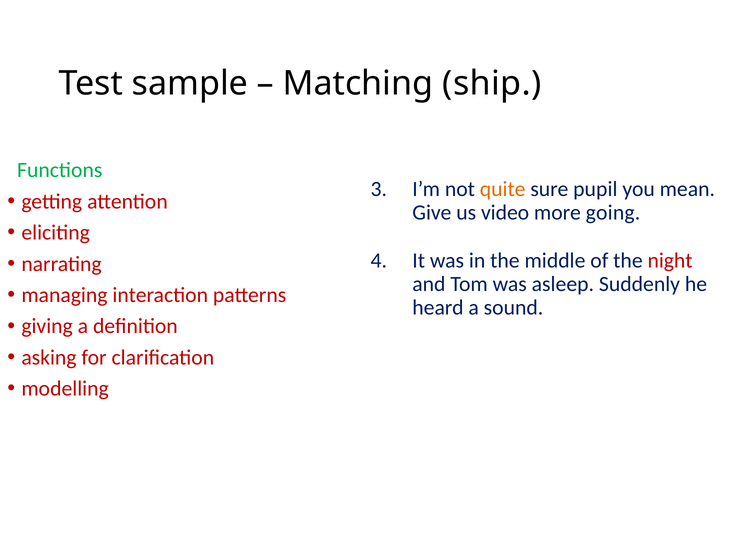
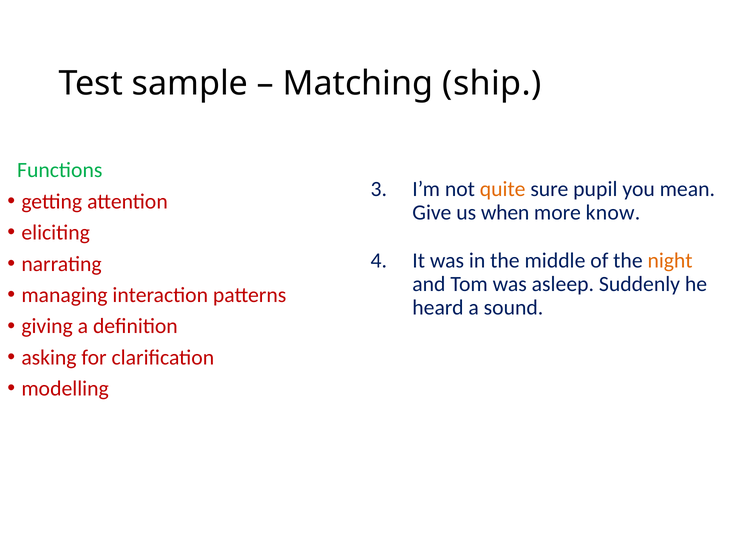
video: video -> when
going: going -> know
night colour: red -> orange
